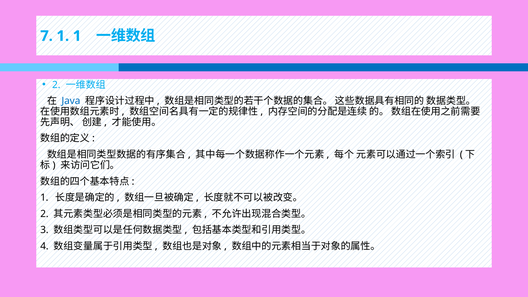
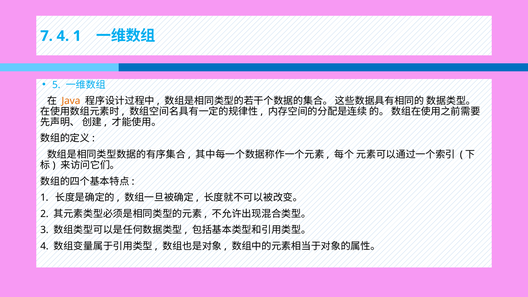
7 1: 1 -> 4
2 at (56, 85): 2 -> 5
Java colour: blue -> orange
